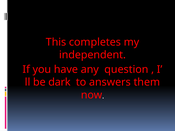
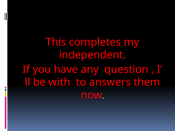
dark: dark -> with
